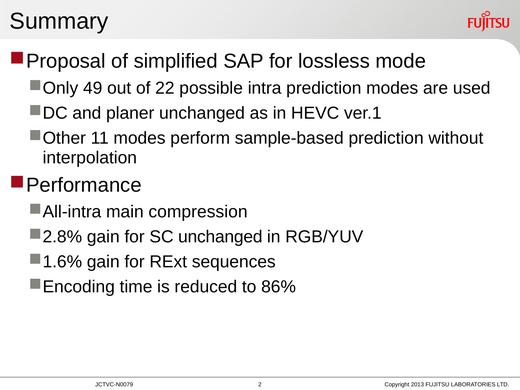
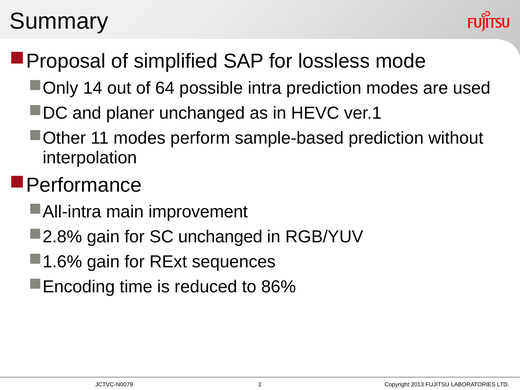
49: 49 -> 14
22: 22 -> 64
compression: compression -> improvement
